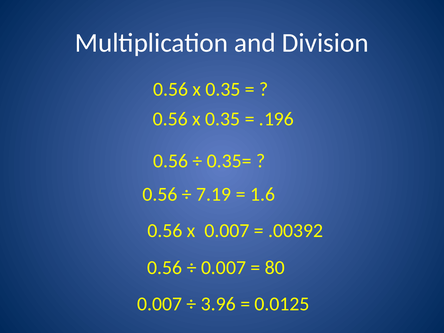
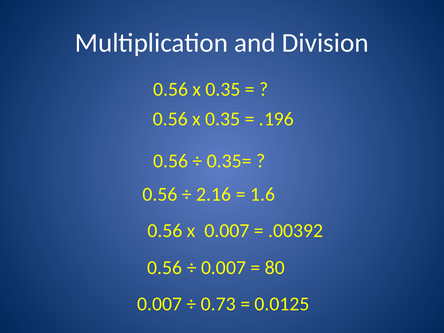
7.19: 7.19 -> 2.16
3.96: 3.96 -> 0.73
